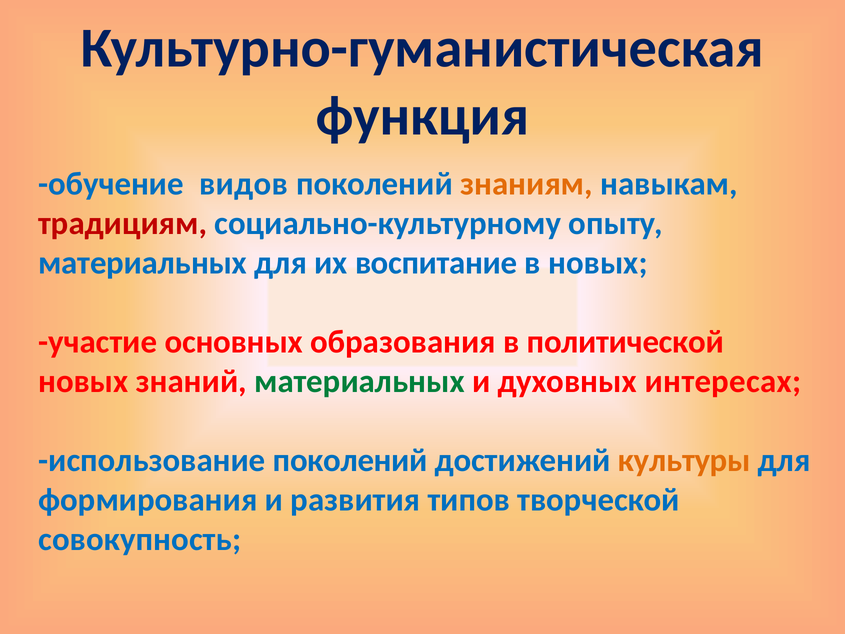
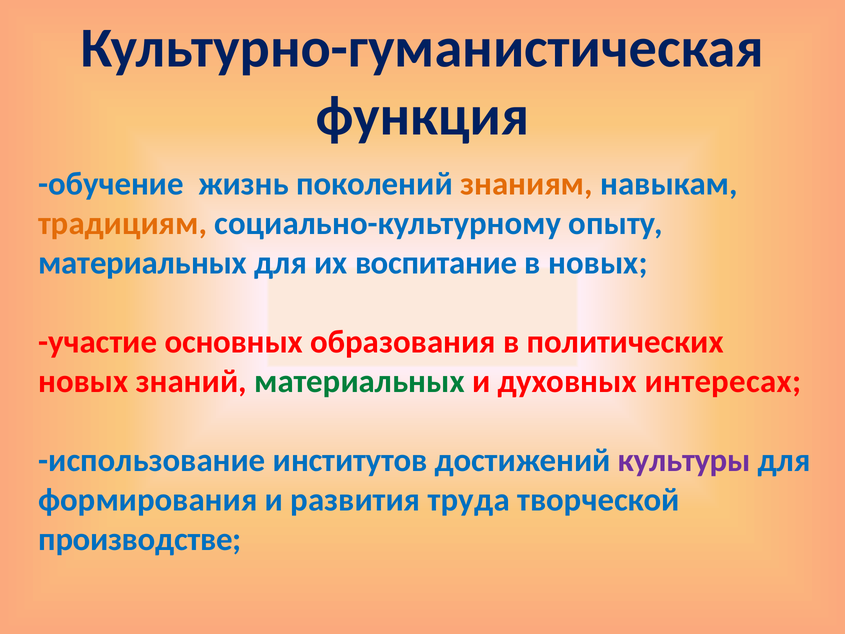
видов: видов -> жизнь
традициям colour: red -> orange
политической: политической -> политических
использование поколений: поколений -> институтов
культуры colour: orange -> purple
типов: типов -> труда
совокупность: совокупность -> производстве
